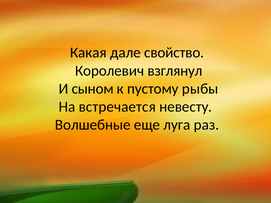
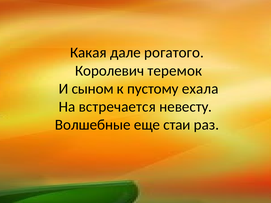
свойство: свойство -> рогатого
взглянул: взглянул -> теремок
рыбы: рыбы -> ехала
луга: луга -> стаи
